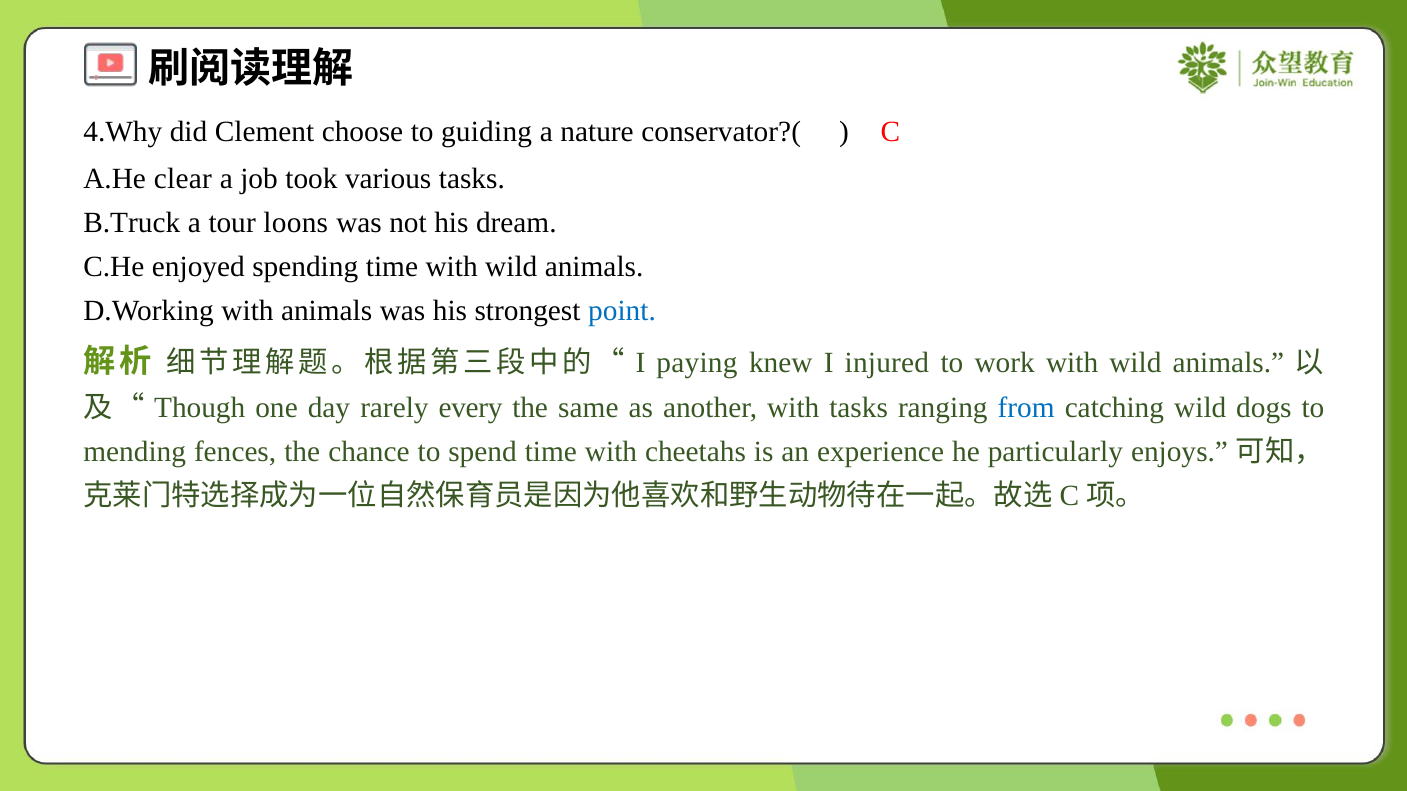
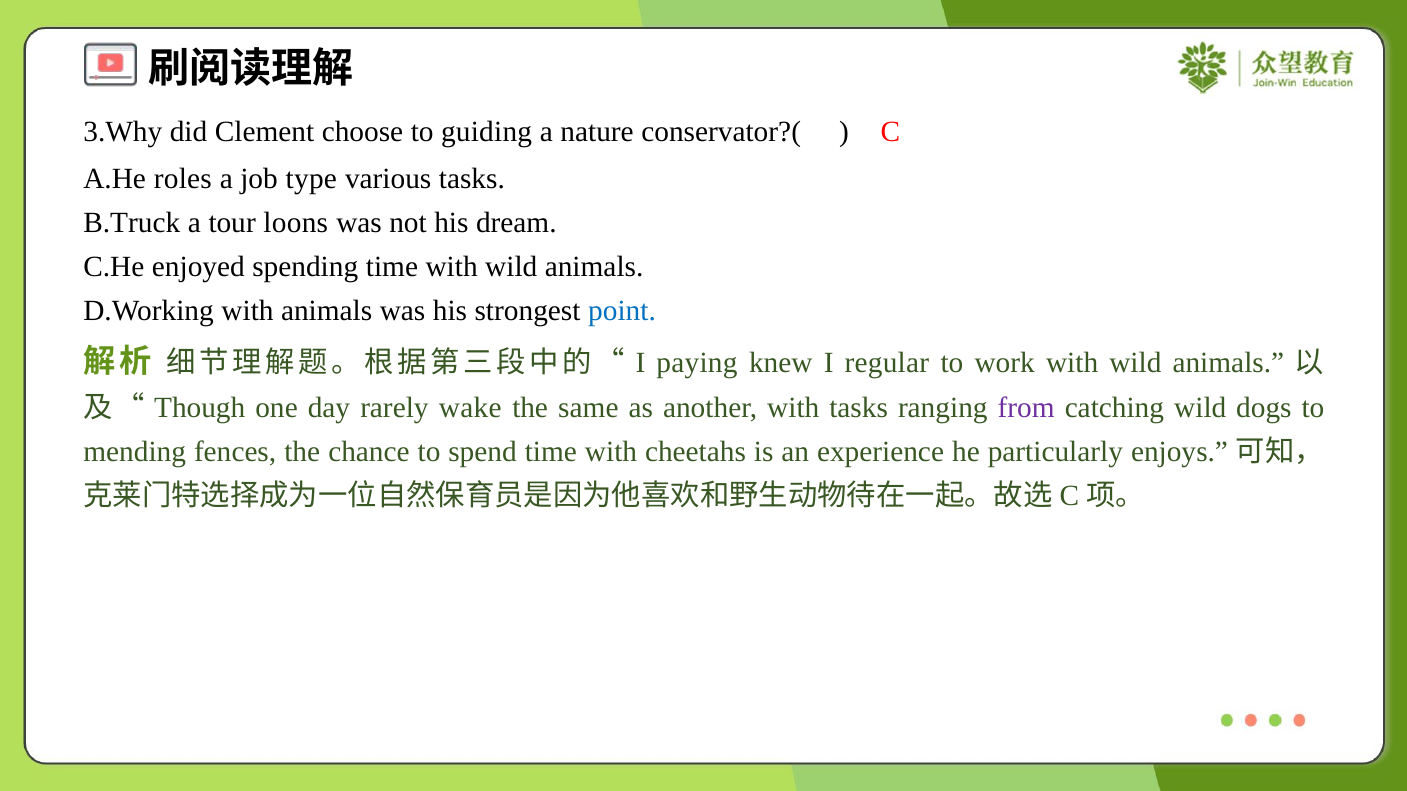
4.Why: 4.Why -> 3.Why
clear: clear -> roles
took: took -> type
injured: injured -> regular
every: every -> wake
from colour: blue -> purple
